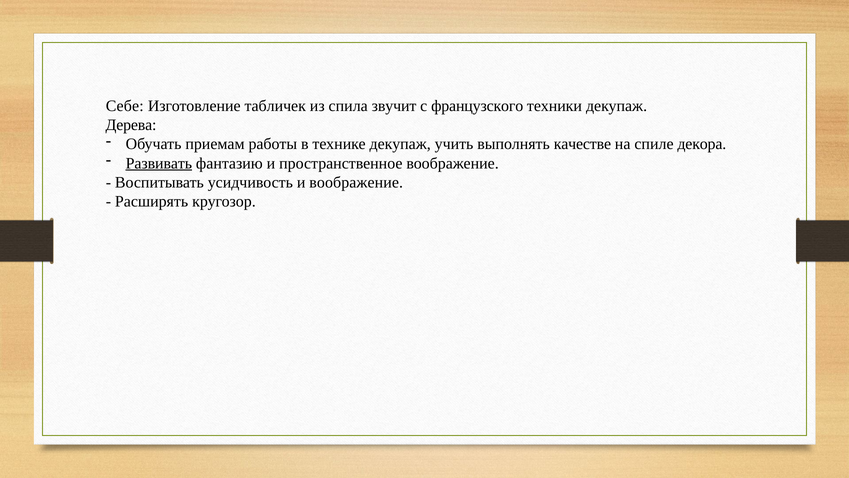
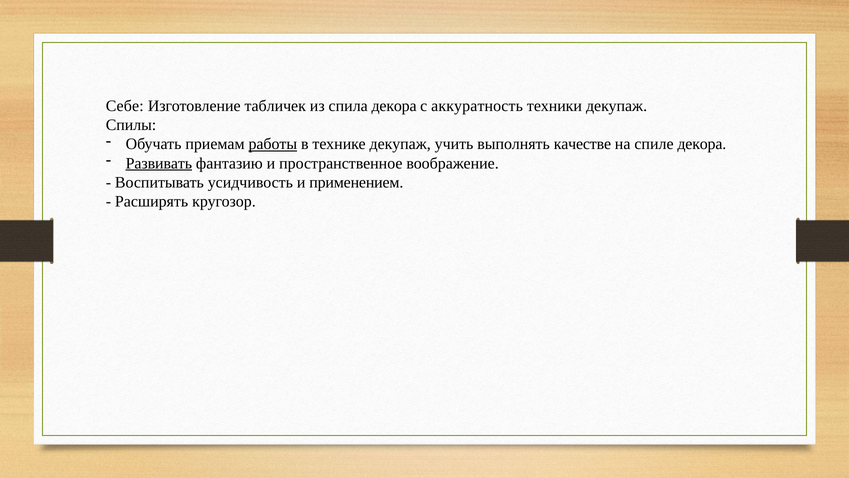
спила звучит: звучит -> декора
французского: французского -> аккуратность
Дерева: Дерева -> Спилы
работы underline: none -> present
и воображение: воображение -> применением
